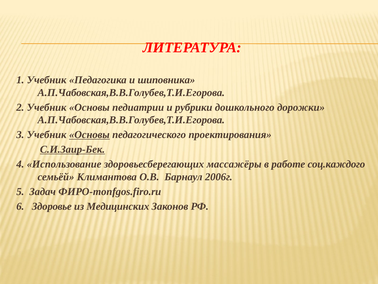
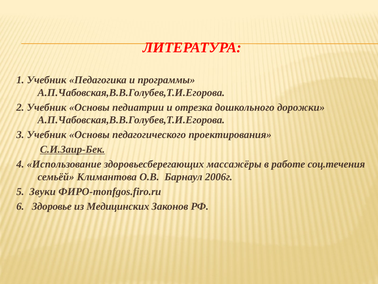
шиповника: шиповника -> программы
рубрики: рубрики -> отрезка
Основы at (89, 134) underline: present -> none
соц.каждого: соц.каждого -> соц.течения
Задач: Задач -> Звуки
